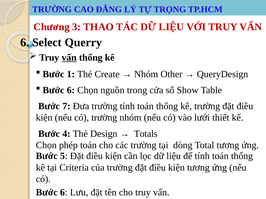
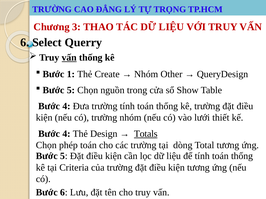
6 at (71, 90): 6 -> 5
7 at (66, 106): 7 -> 4
Totals underline: none -> present
